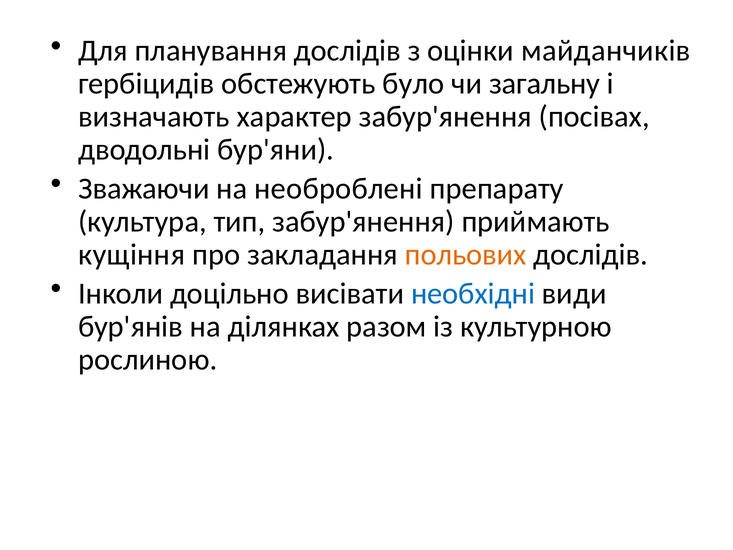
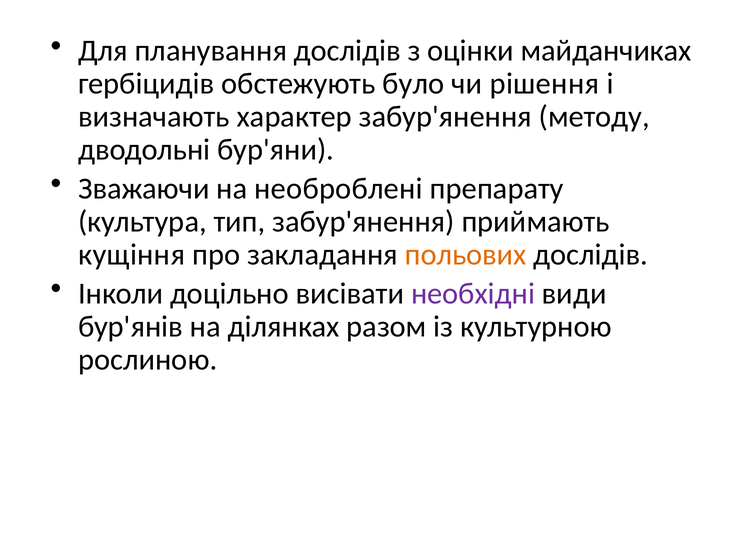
майданчиків: майданчиків -> майданчиках
загальну: загальну -> рішення
посівах: посівах -> методу
необхідні colour: blue -> purple
